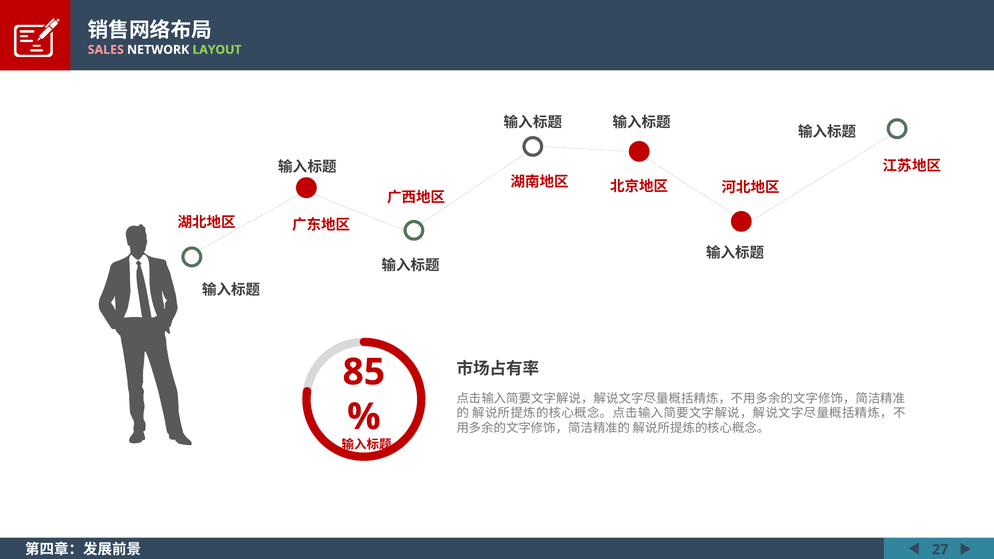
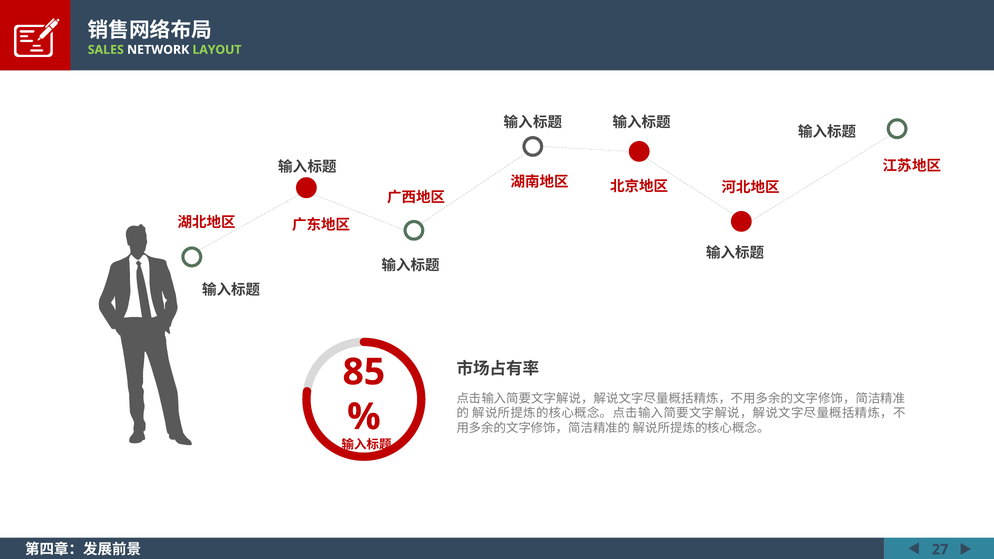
SALES colour: pink -> light green
